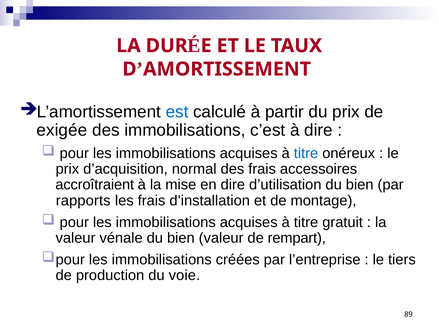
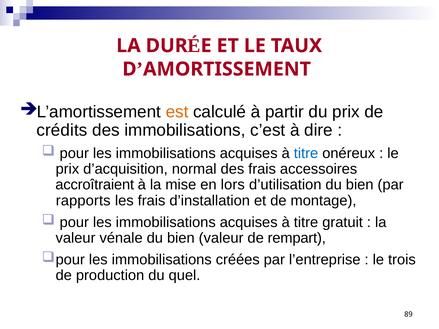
est colour: blue -> orange
exigée: exigée -> crédits
en dire: dire -> lors
tiers: tiers -> trois
voie: voie -> quel
